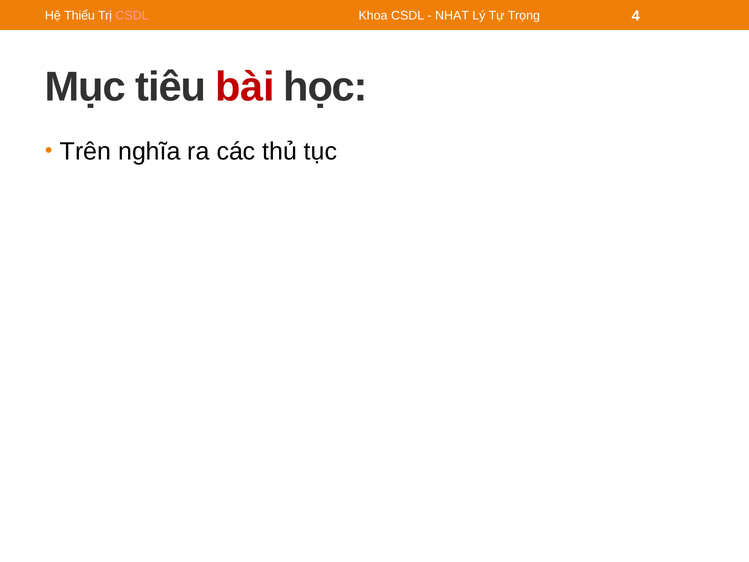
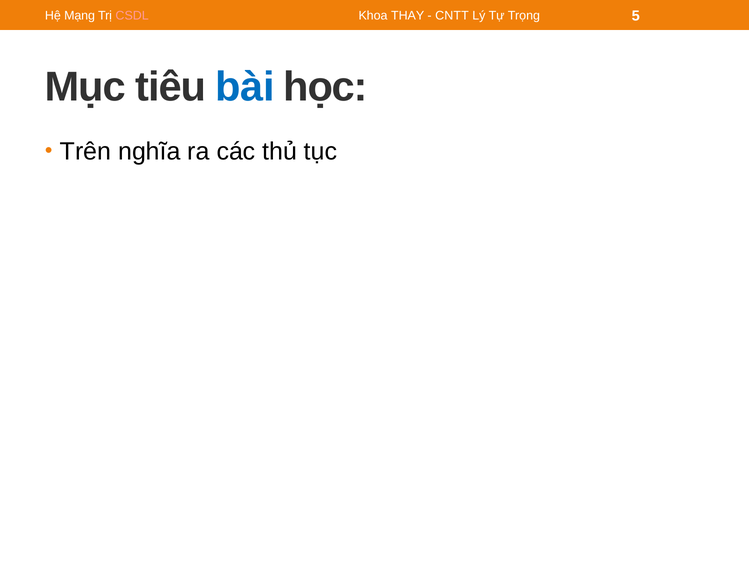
Thiểu: Thiểu -> Mạng
Khoa CSDL: CSDL -> THAY
NHAT: NHAT -> CNTT
4: 4 -> 5
bài colour: red -> blue
